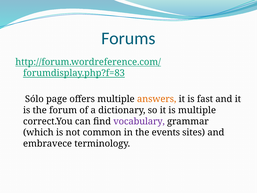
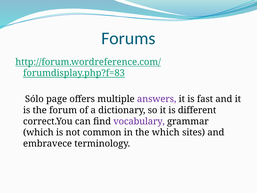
answers colour: orange -> purple
is multiple: multiple -> different
the events: events -> which
